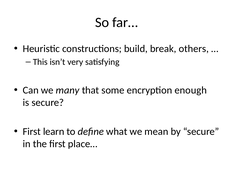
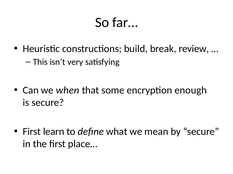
others: others -> review
many: many -> when
